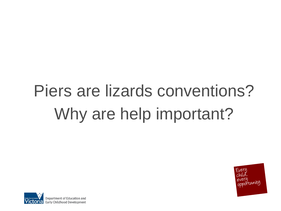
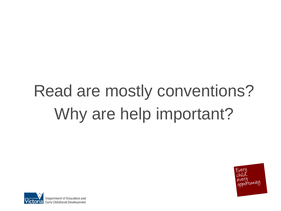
Piers: Piers -> Read
lizards: lizards -> mostly
